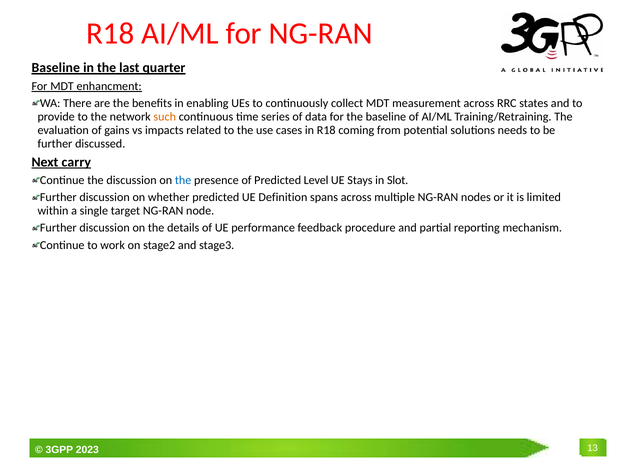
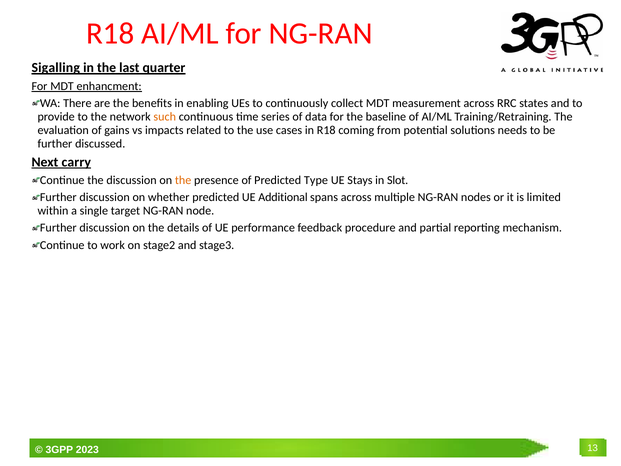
Baseline at (56, 68): Baseline -> Sigalling
the at (183, 180) colour: blue -> orange
Level: Level -> Type
Definition: Definition -> Additional
